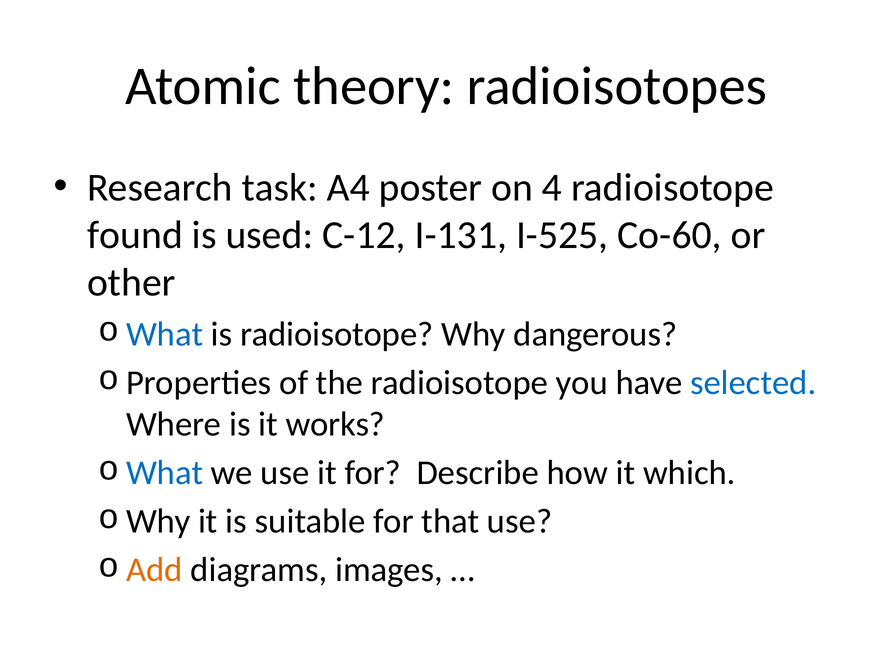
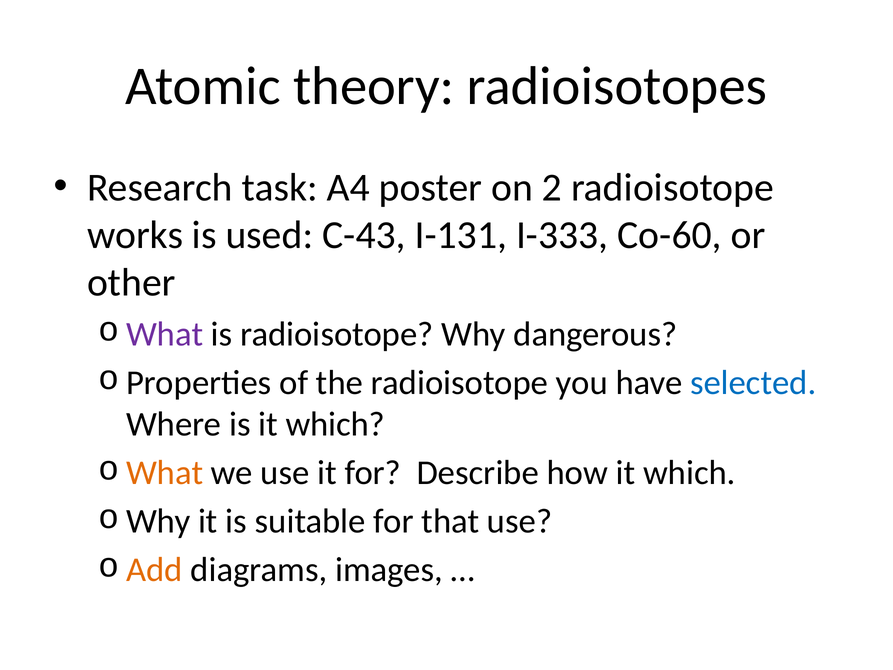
4: 4 -> 2
found: found -> works
C-12: C-12 -> C-43
I-525: I-525 -> I-333
What at (165, 334) colour: blue -> purple
is it works: works -> which
What at (165, 473) colour: blue -> orange
